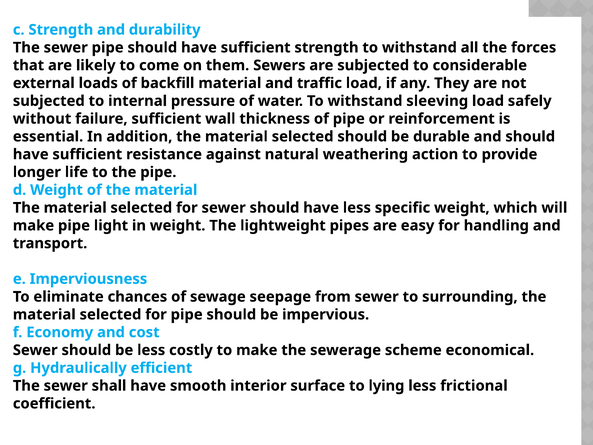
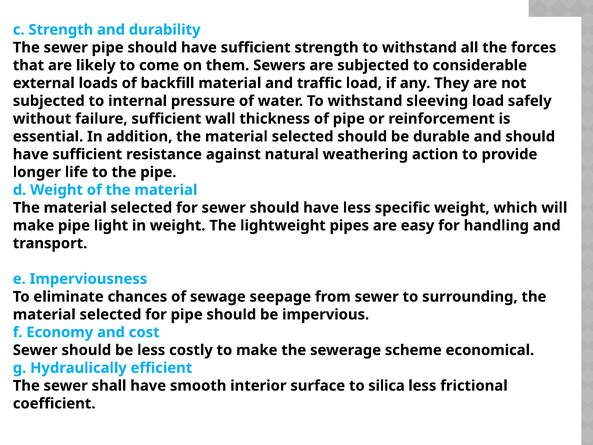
lying: lying -> silica
